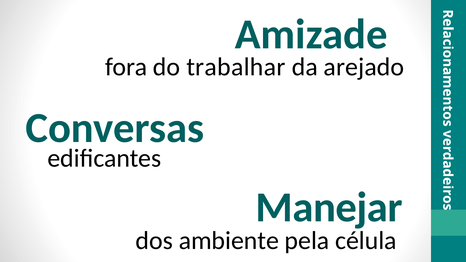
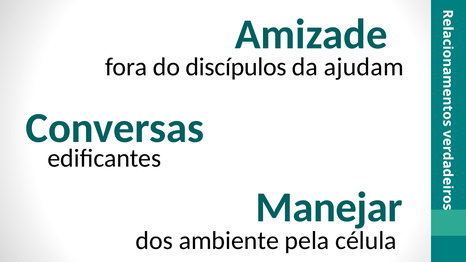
trabalhar: trabalhar -> discípulos
arejado: arejado -> ajudam
